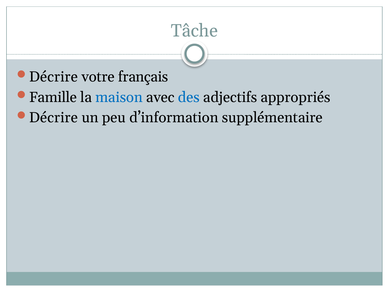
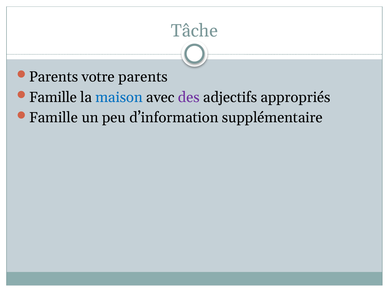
Décrire at (53, 77): Décrire -> Parents
votre français: français -> parents
des colour: blue -> purple
Décrire at (53, 118): Décrire -> Famille
